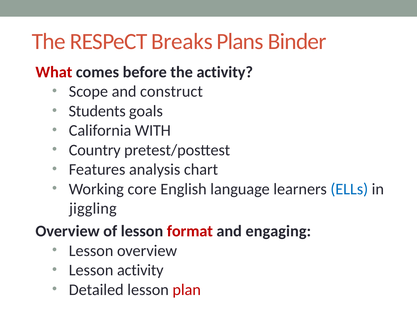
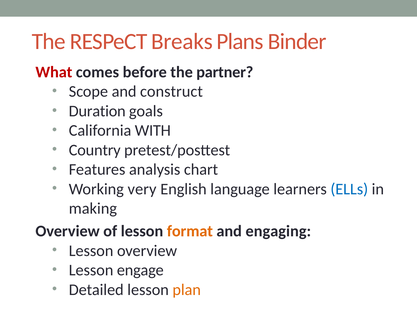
the activity: activity -> partner
Students: Students -> Duration
core: core -> very
jiggling: jiggling -> making
format colour: red -> orange
Lesson activity: activity -> engage
plan colour: red -> orange
